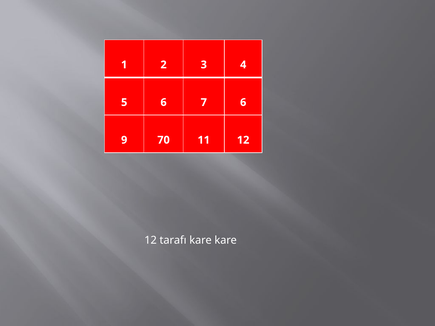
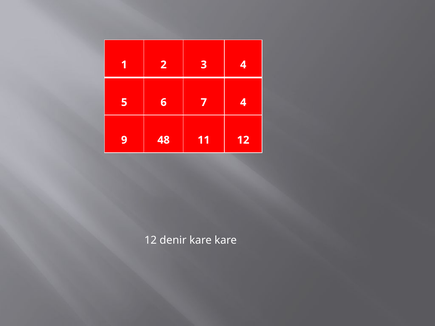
7 6: 6 -> 4
70: 70 -> 48
tarafı: tarafı -> denir
